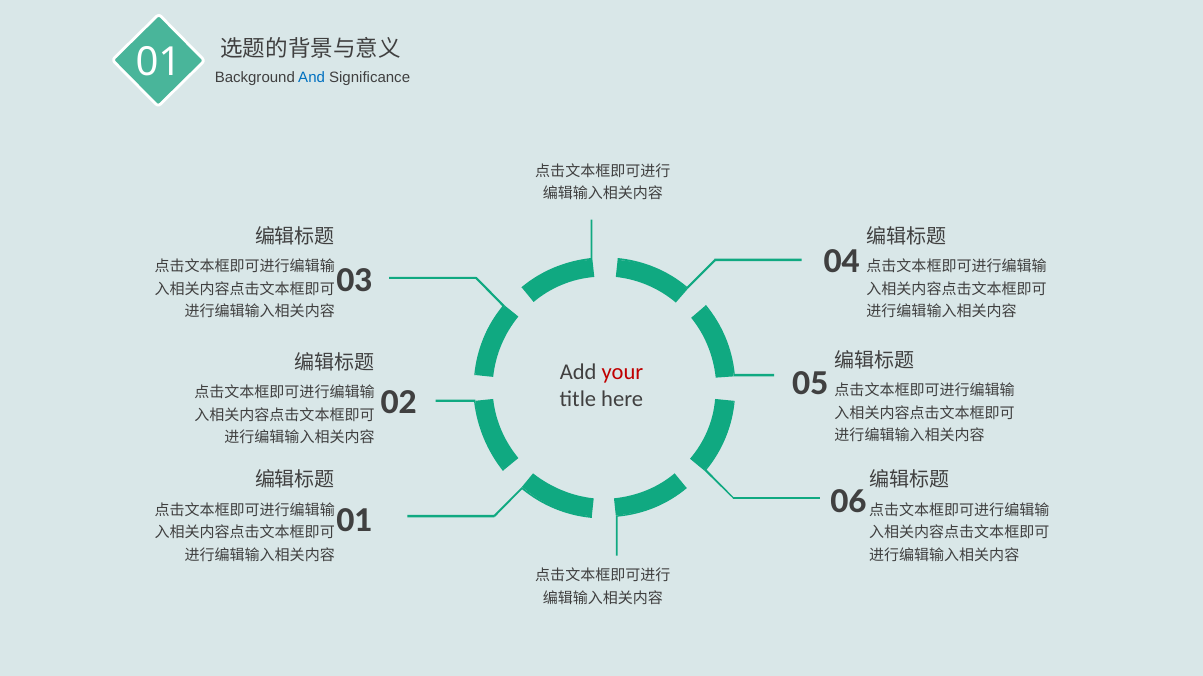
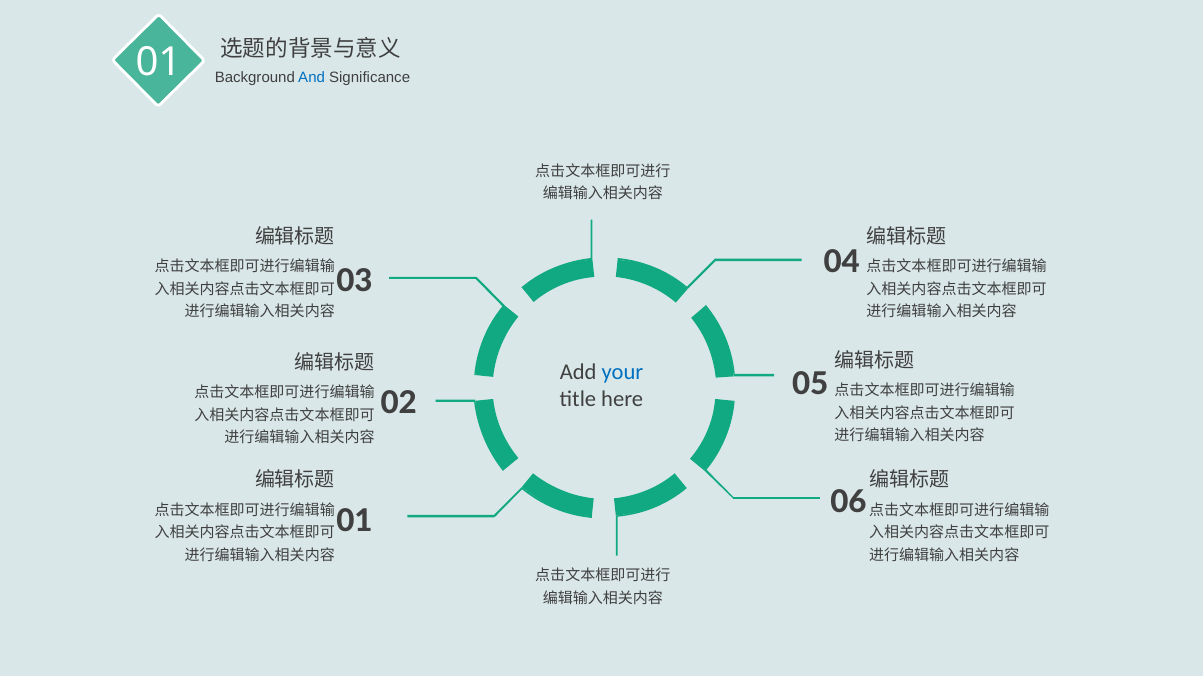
your colour: red -> blue
